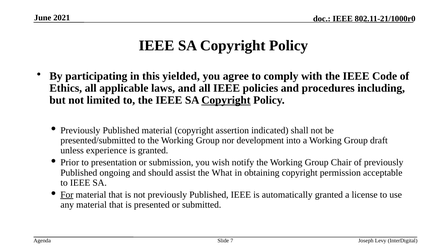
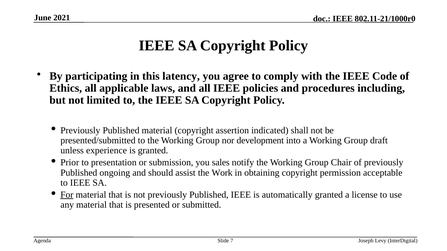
yielded: yielded -> latency
Copyright at (226, 100) underline: present -> none
wish: wish -> sales
What: What -> Work
